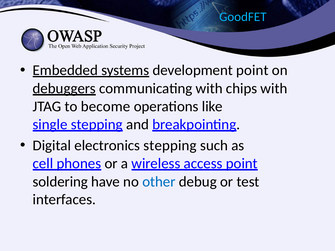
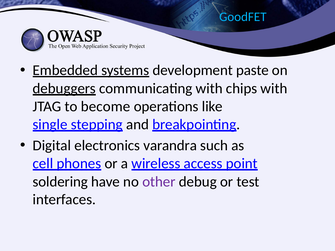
development point: point -> paste
electronics stepping: stepping -> varandra
other colour: blue -> purple
